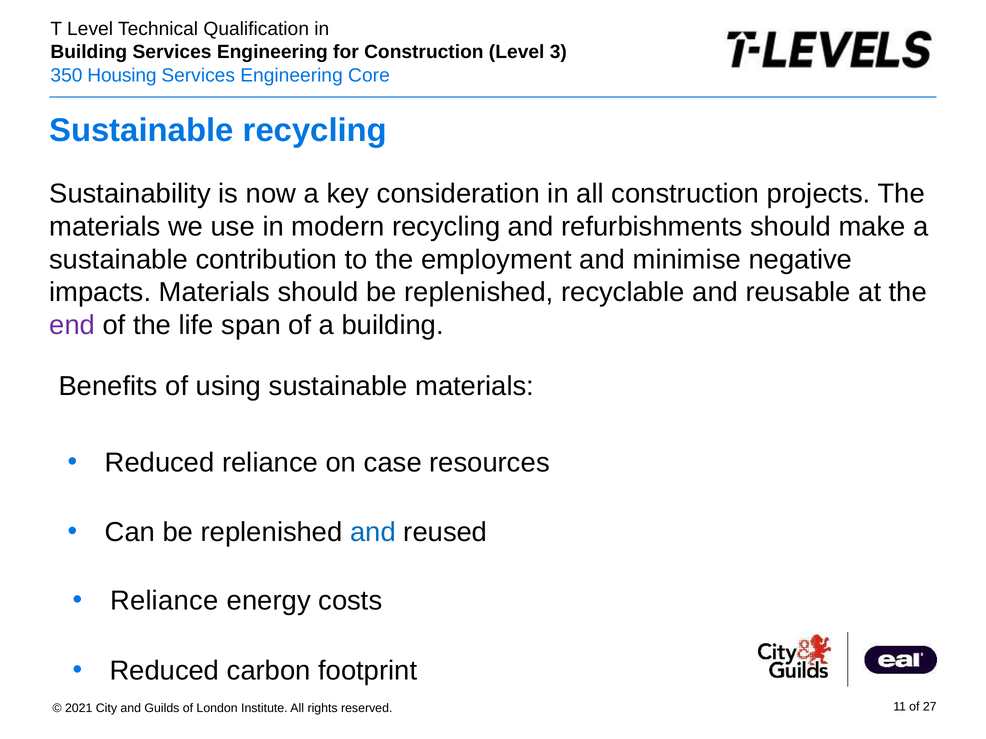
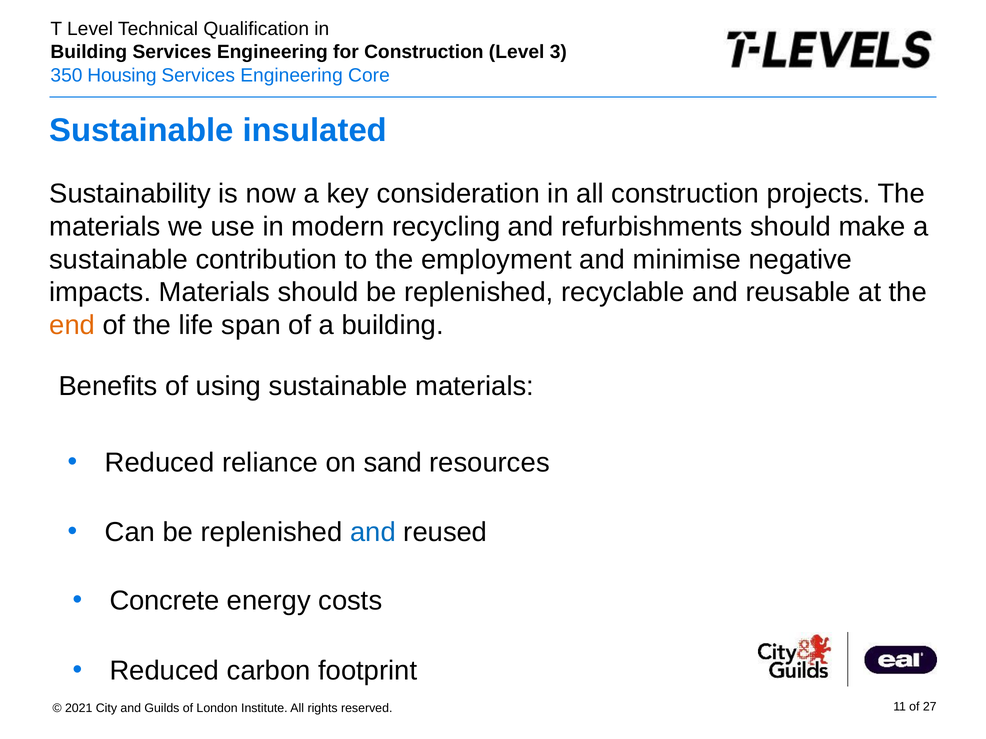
Sustainable recycling: recycling -> insulated
end colour: purple -> orange
case: case -> sand
Reliance at (164, 601): Reliance -> Concrete
